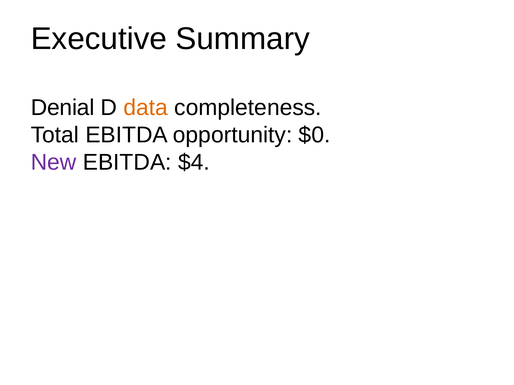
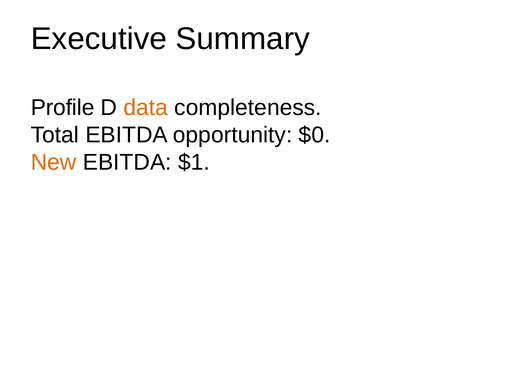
Denial: Denial -> Profile
New colour: purple -> orange
$4: $4 -> $1
